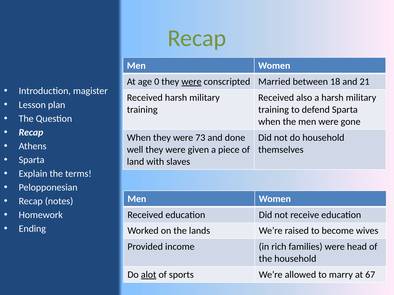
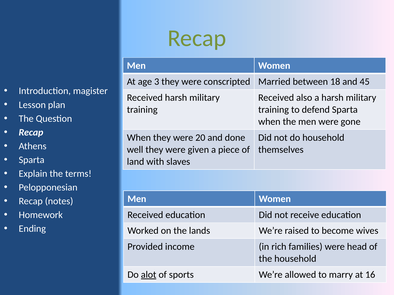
0: 0 -> 3
were at (191, 82) underline: present -> none
21: 21 -> 45
73: 73 -> 20
67: 67 -> 16
